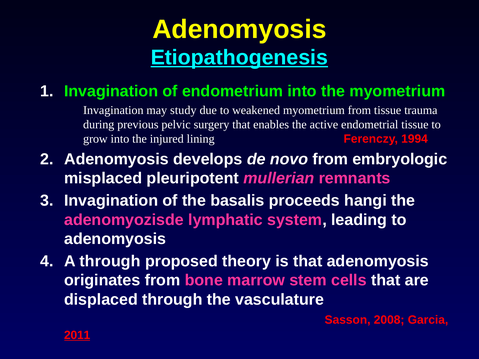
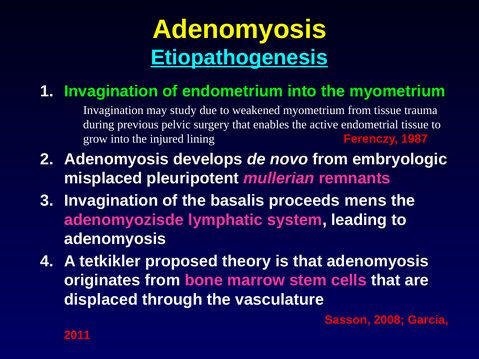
1994: 1994 -> 1987
hangi: hangi -> mens
A through: through -> tetkikler
2011 underline: present -> none
